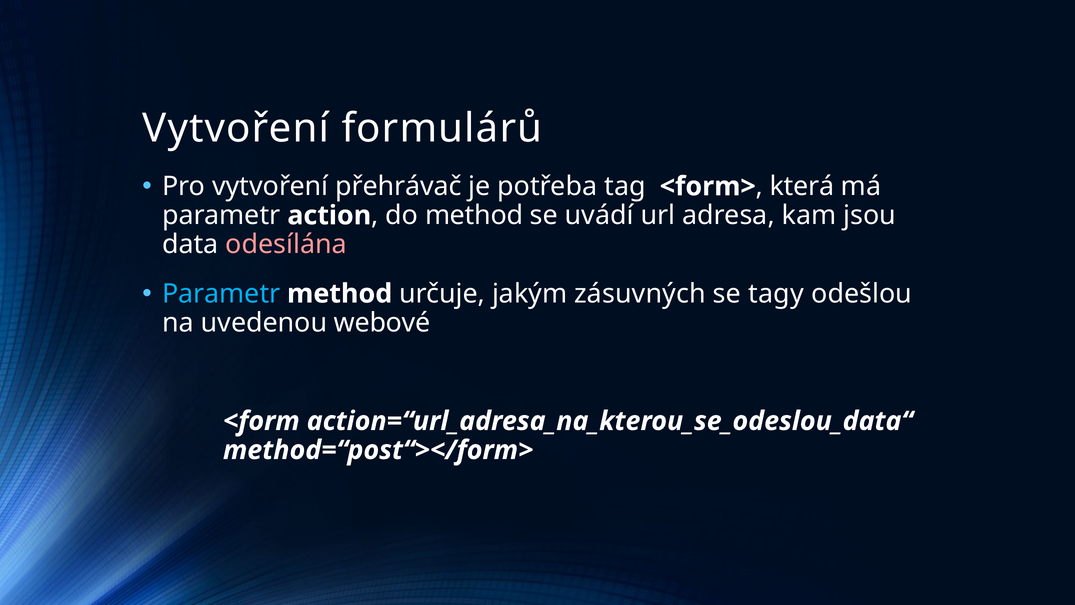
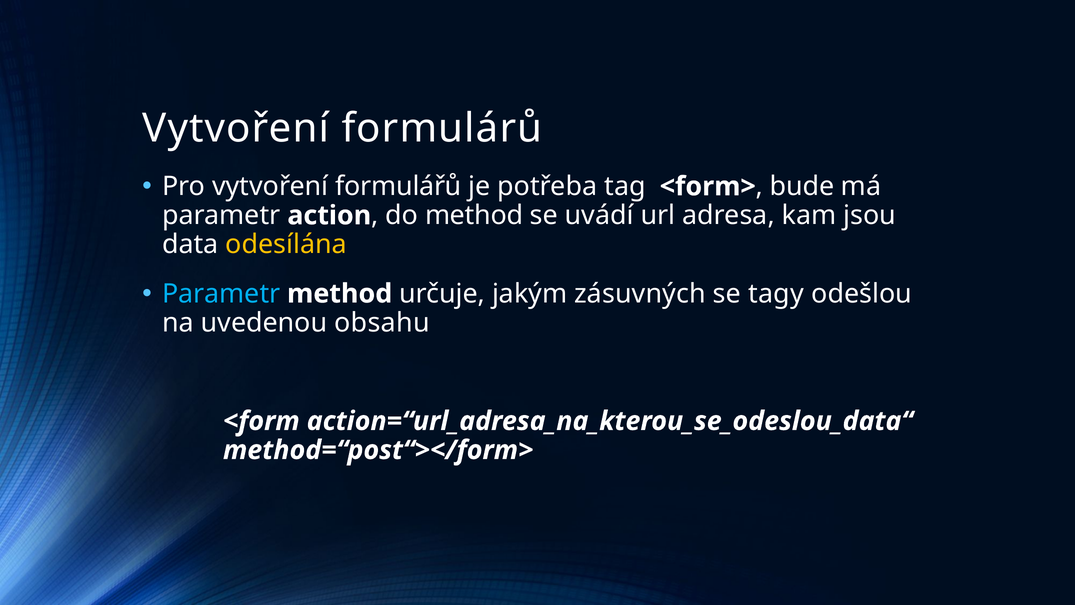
přehrávač: přehrávač -> formulářů
která: která -> bude
odesílána colour: pink -> yellow
webové: webové -> obsahu
